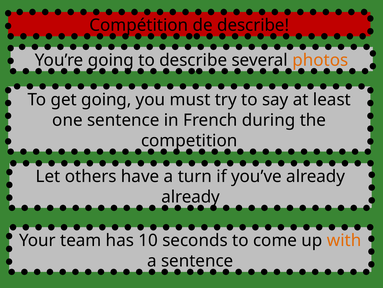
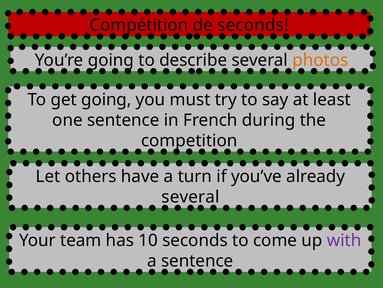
de describe: describe -> seconds
already at (191, 196): already -> several
with colour: orange -> purple
